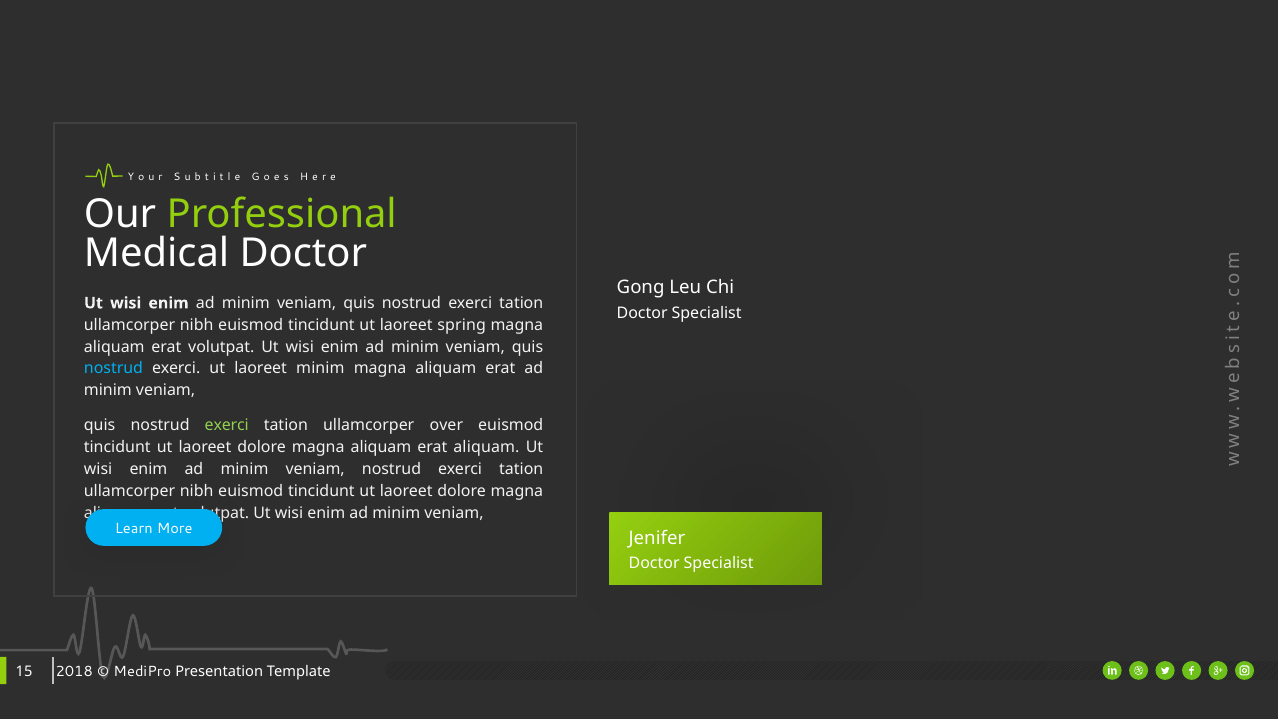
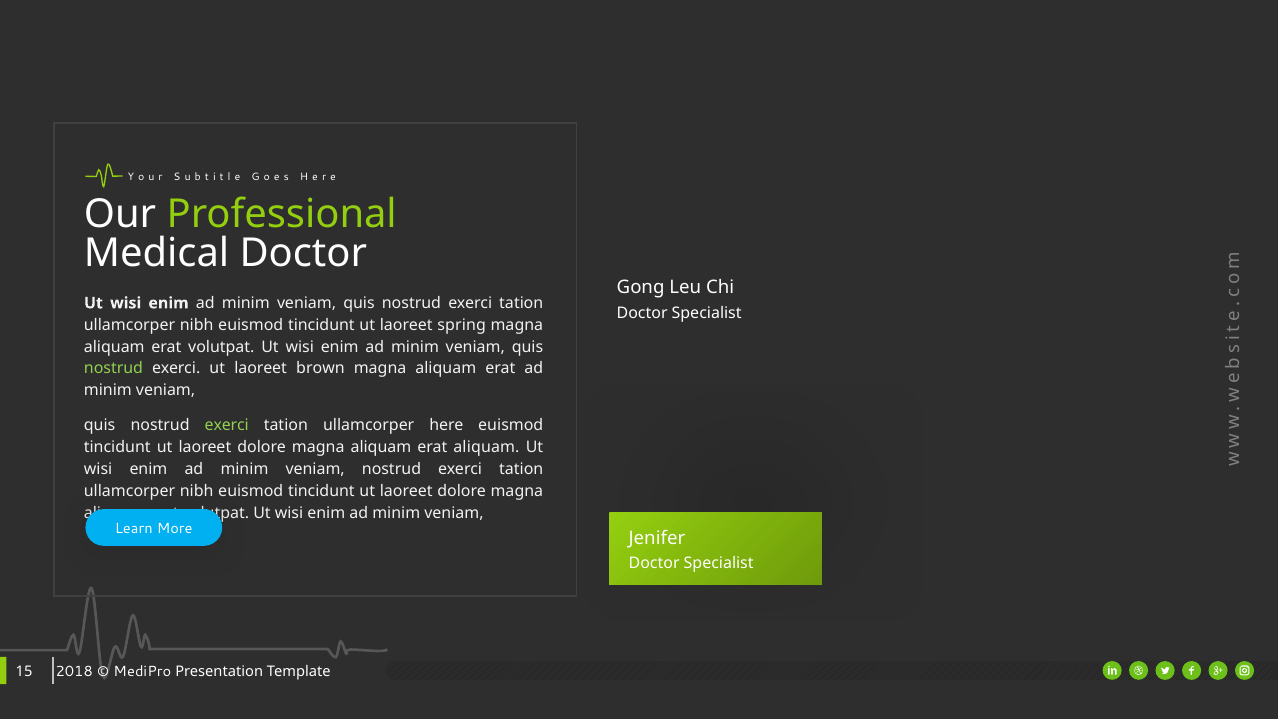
nostrud at (114, 369) colour: light blue -> light green
laoreet minim: minim -> brown
over: over -> here
